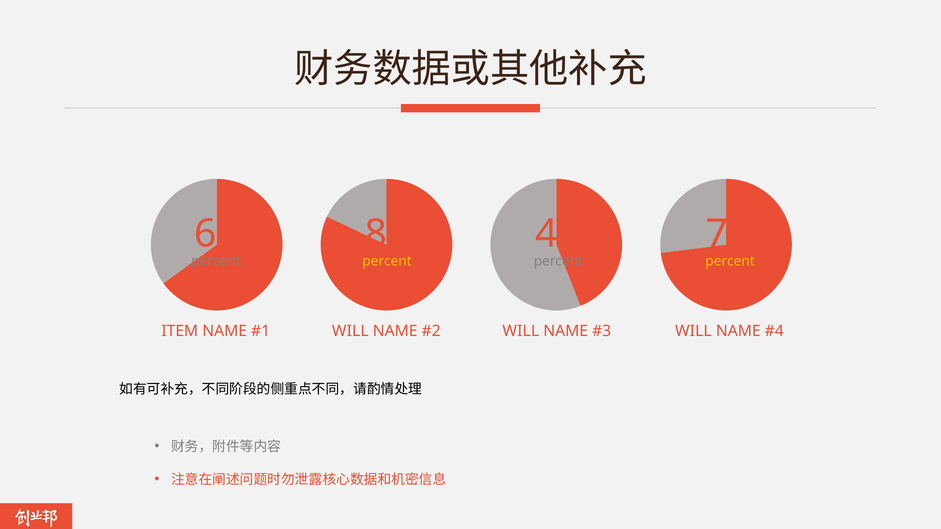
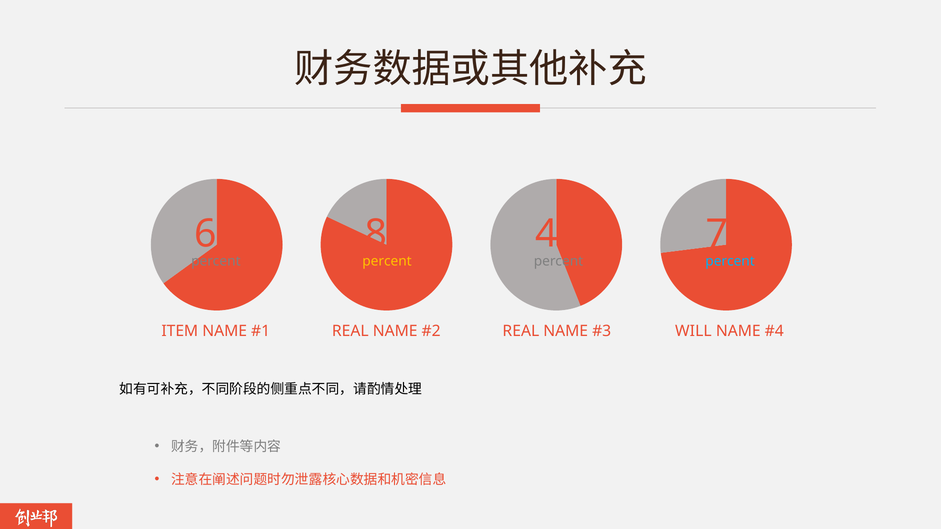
percent at (730, 262) colour: yellow -> light blue
WILL at (350, 331): WILL -> REAL
WILL at (521, 331): WILL -> REAL
